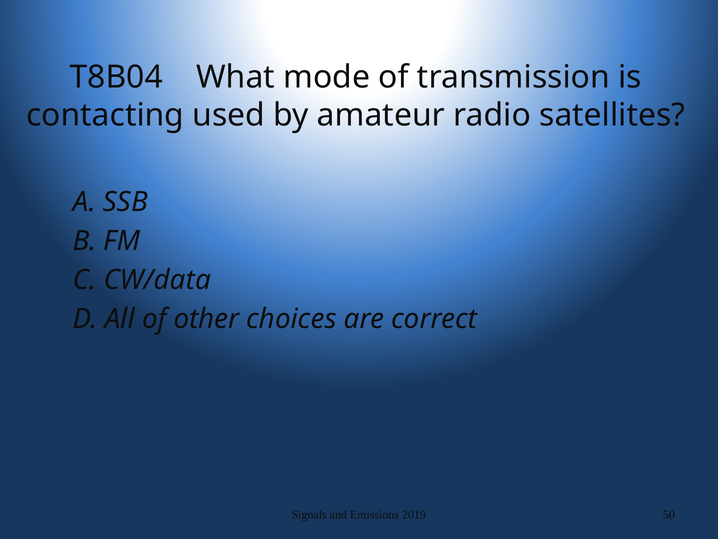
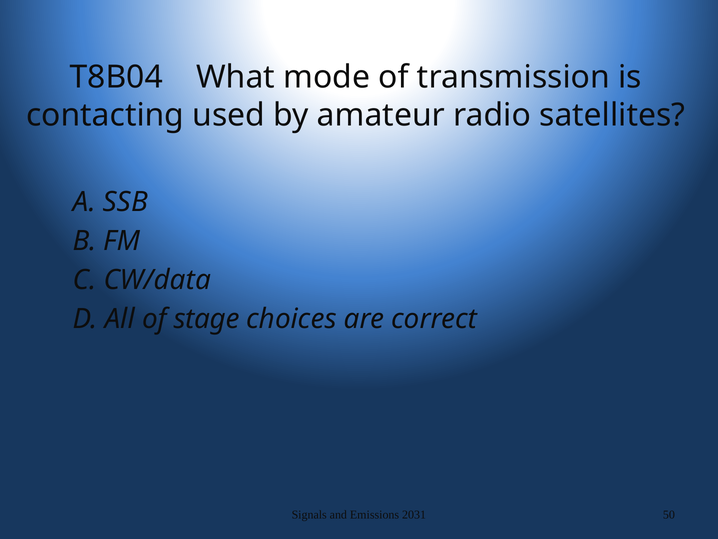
other: other -> stage
2019: 2019 -> 2031
